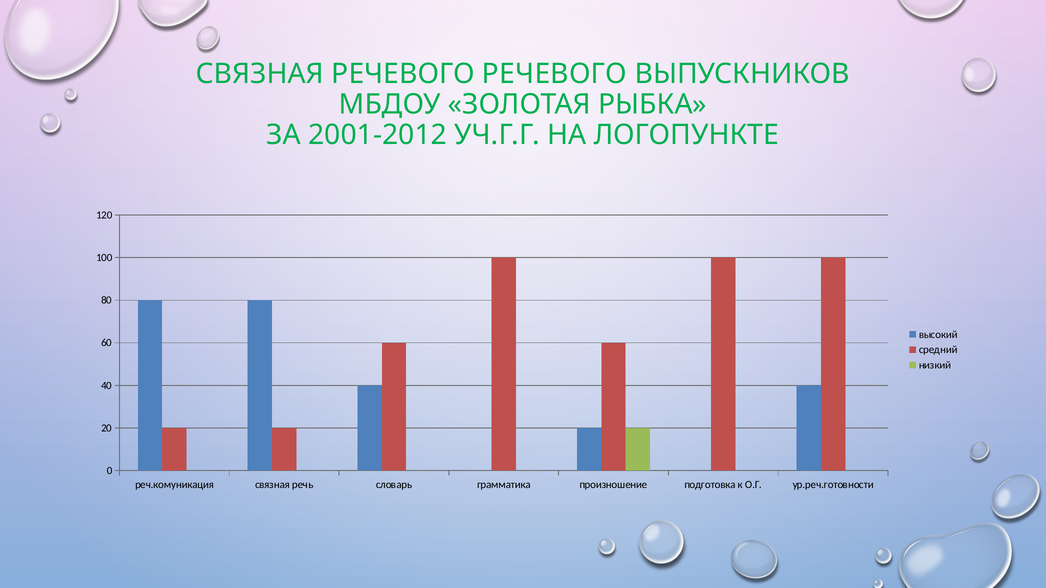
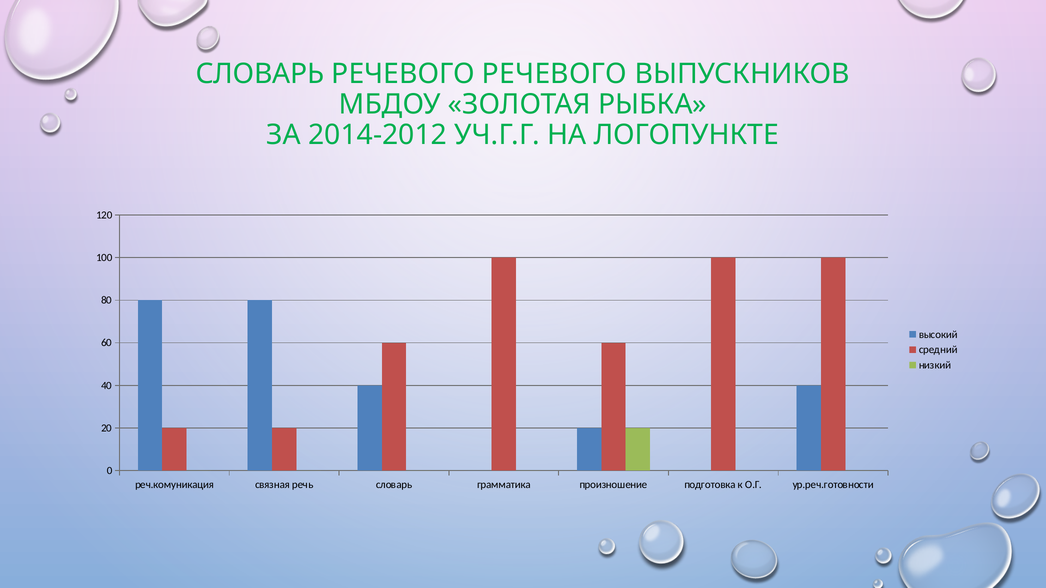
СВЯЗНАЯ at (260, 74): СВЯЗНАЯ -> СЛОВАРЬ
2001-2012: 2001-2012 -> 2014-2012
